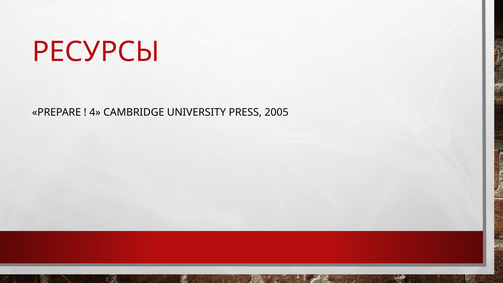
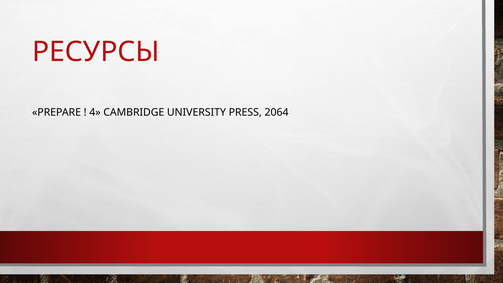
2005: 2005 -> 2064
